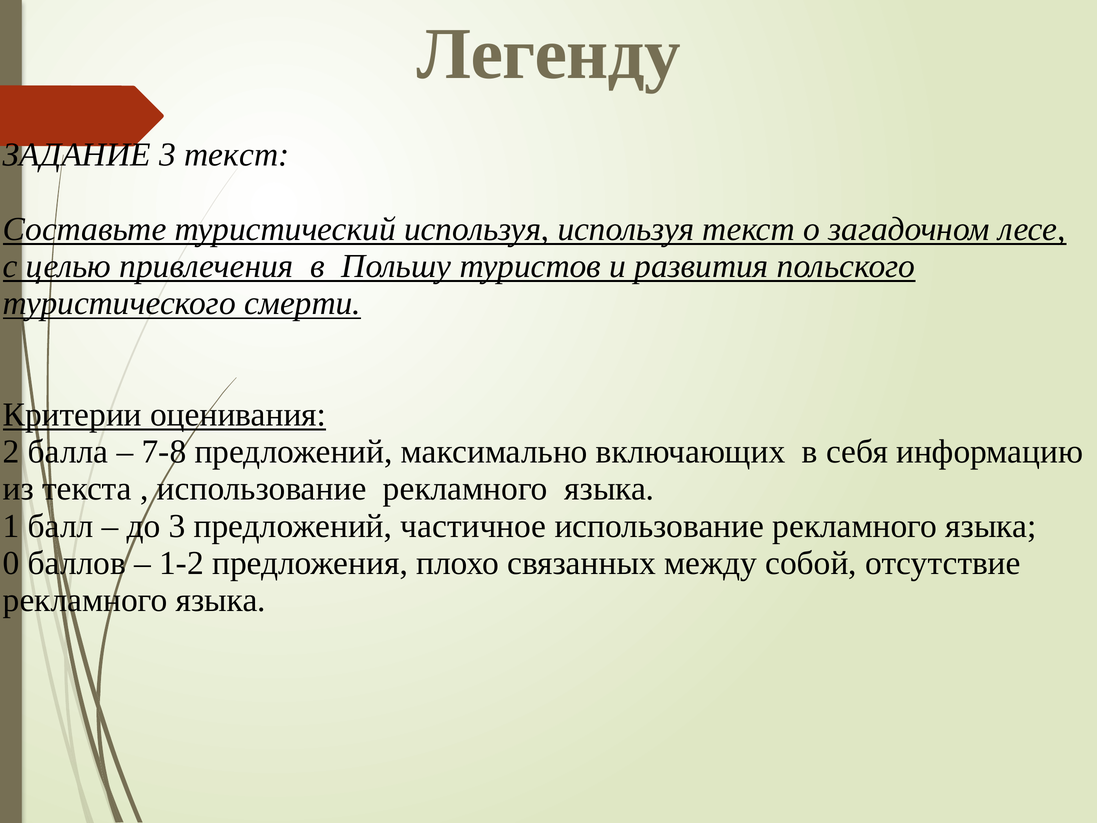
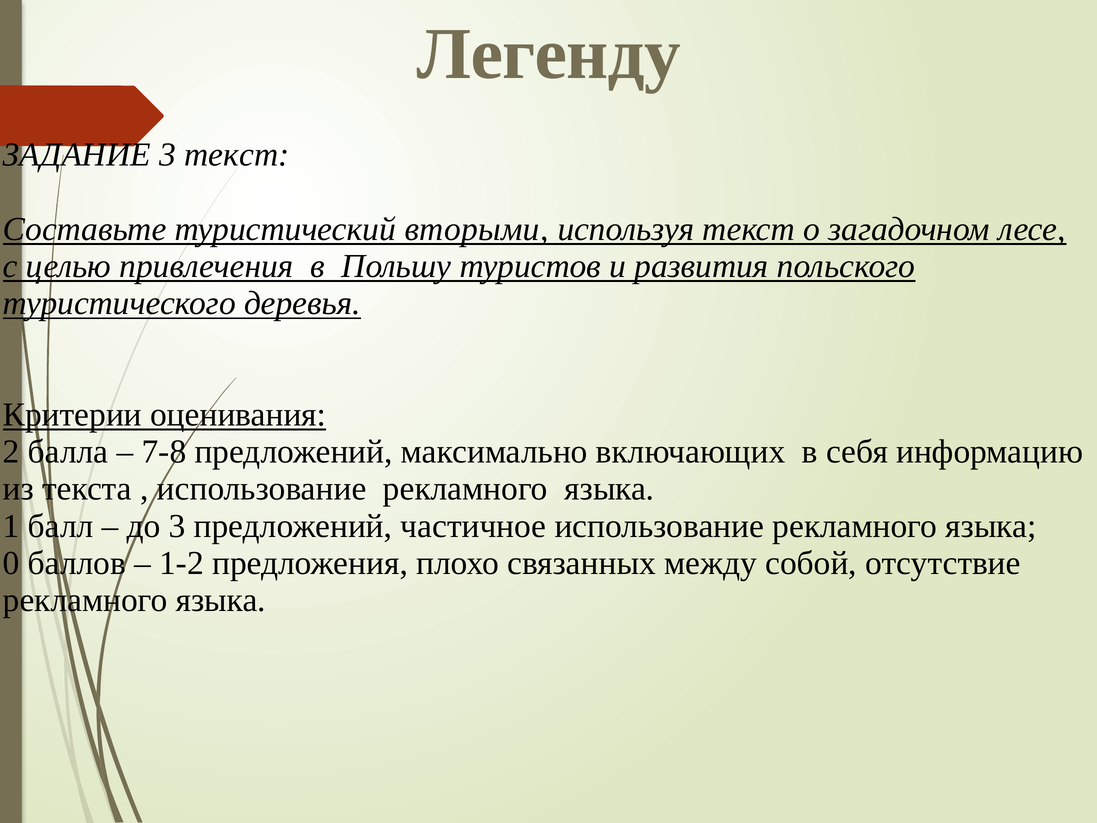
туристический используя: используя -> вторыми
смерти: смерти -> деревья
